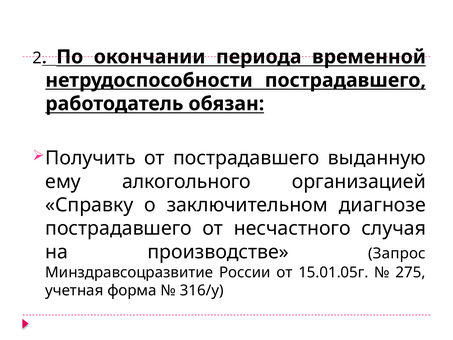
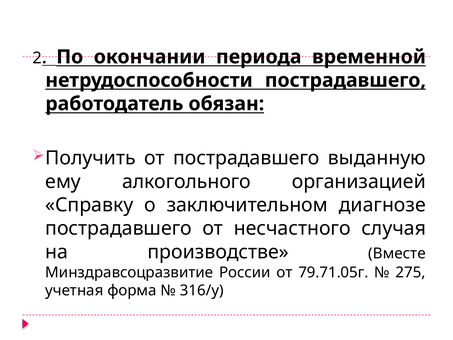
Запрос: Запрос -> Вместе
15.01.05г: 15.01.05г -> 79.71.05г
